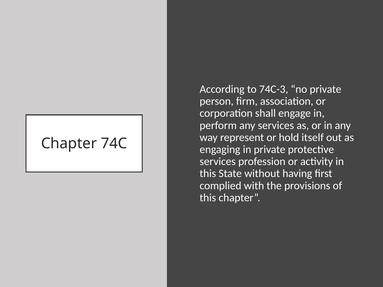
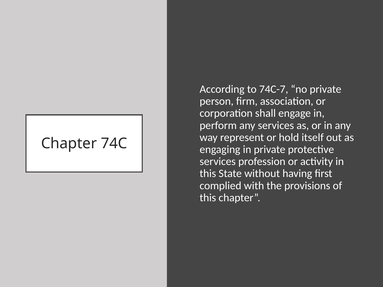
74C-3: 74C-3 -> 74C-7
